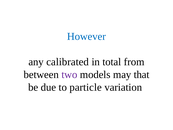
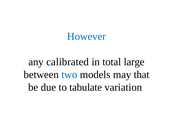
from: from -> large
two colour: purple -> blue
particle: particle -> tabulate
